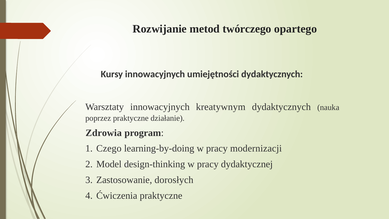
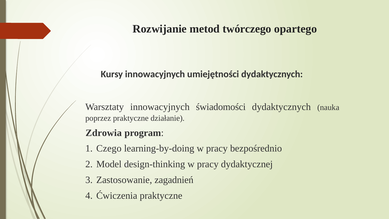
kreatywnym: kreatywnym -> świadomości
modernizacji: modernizacji -> bezpośrednio
dorosłych: dorosłych -> zagadnień
